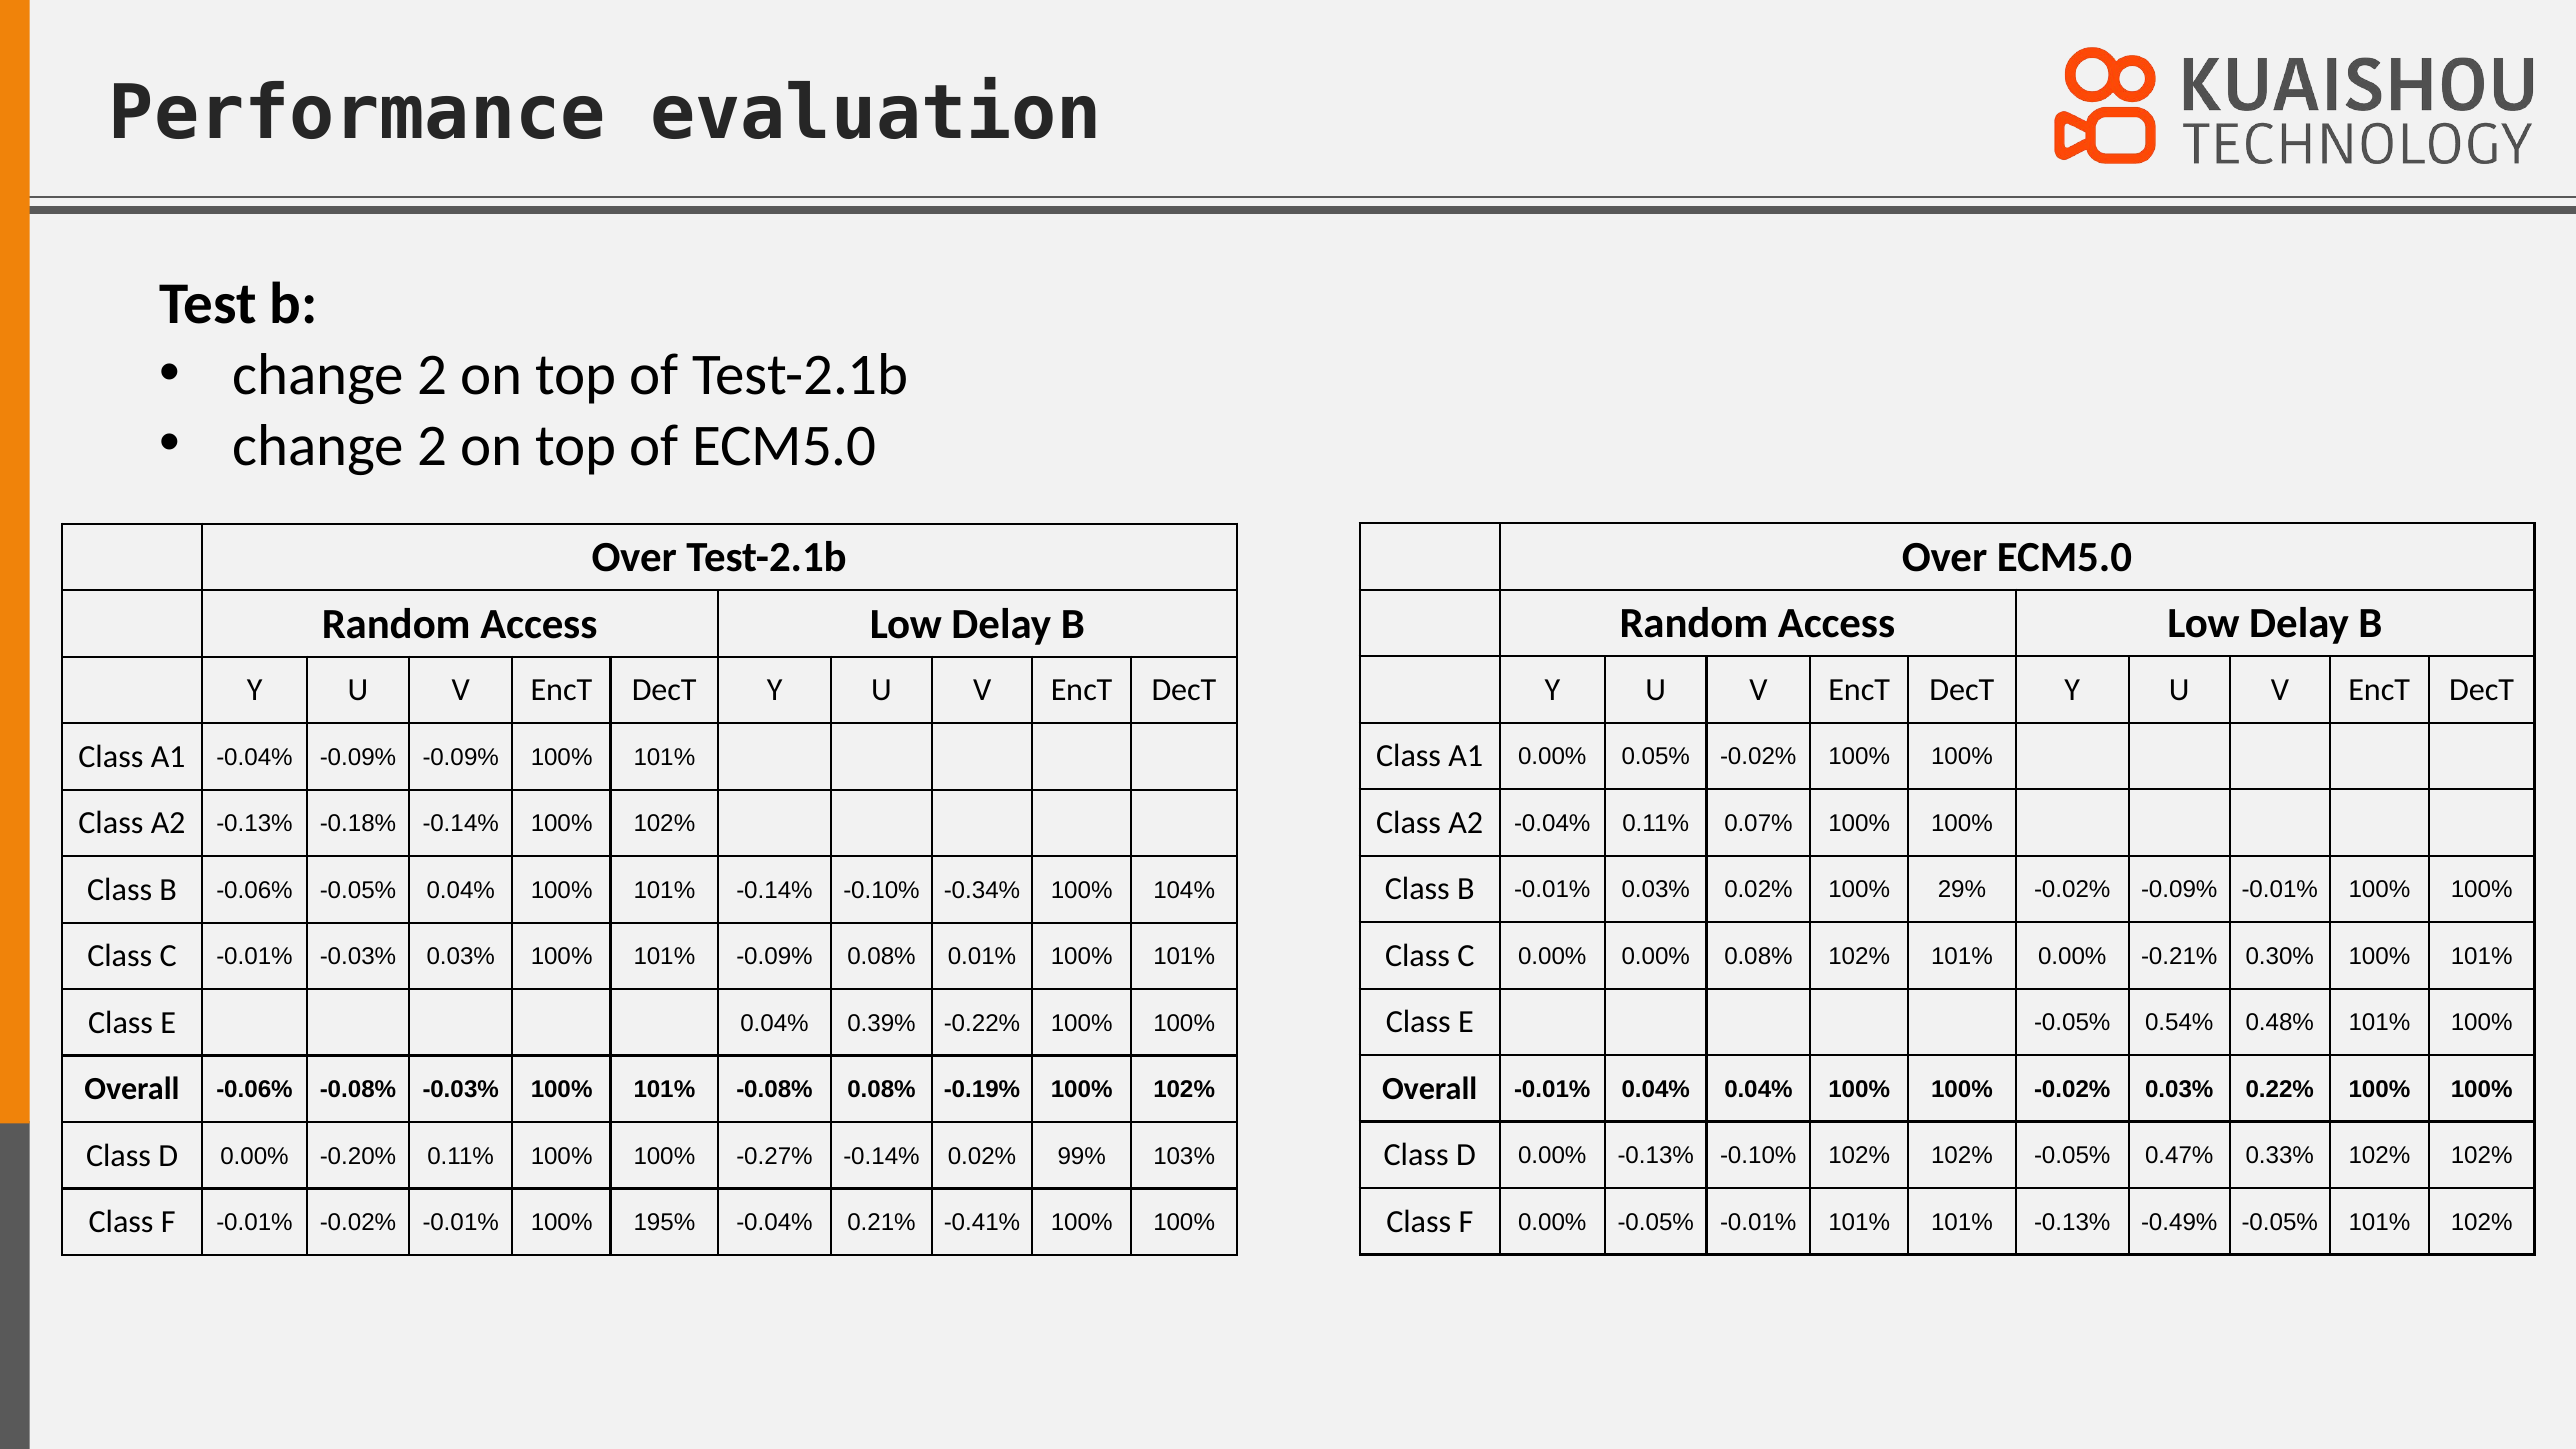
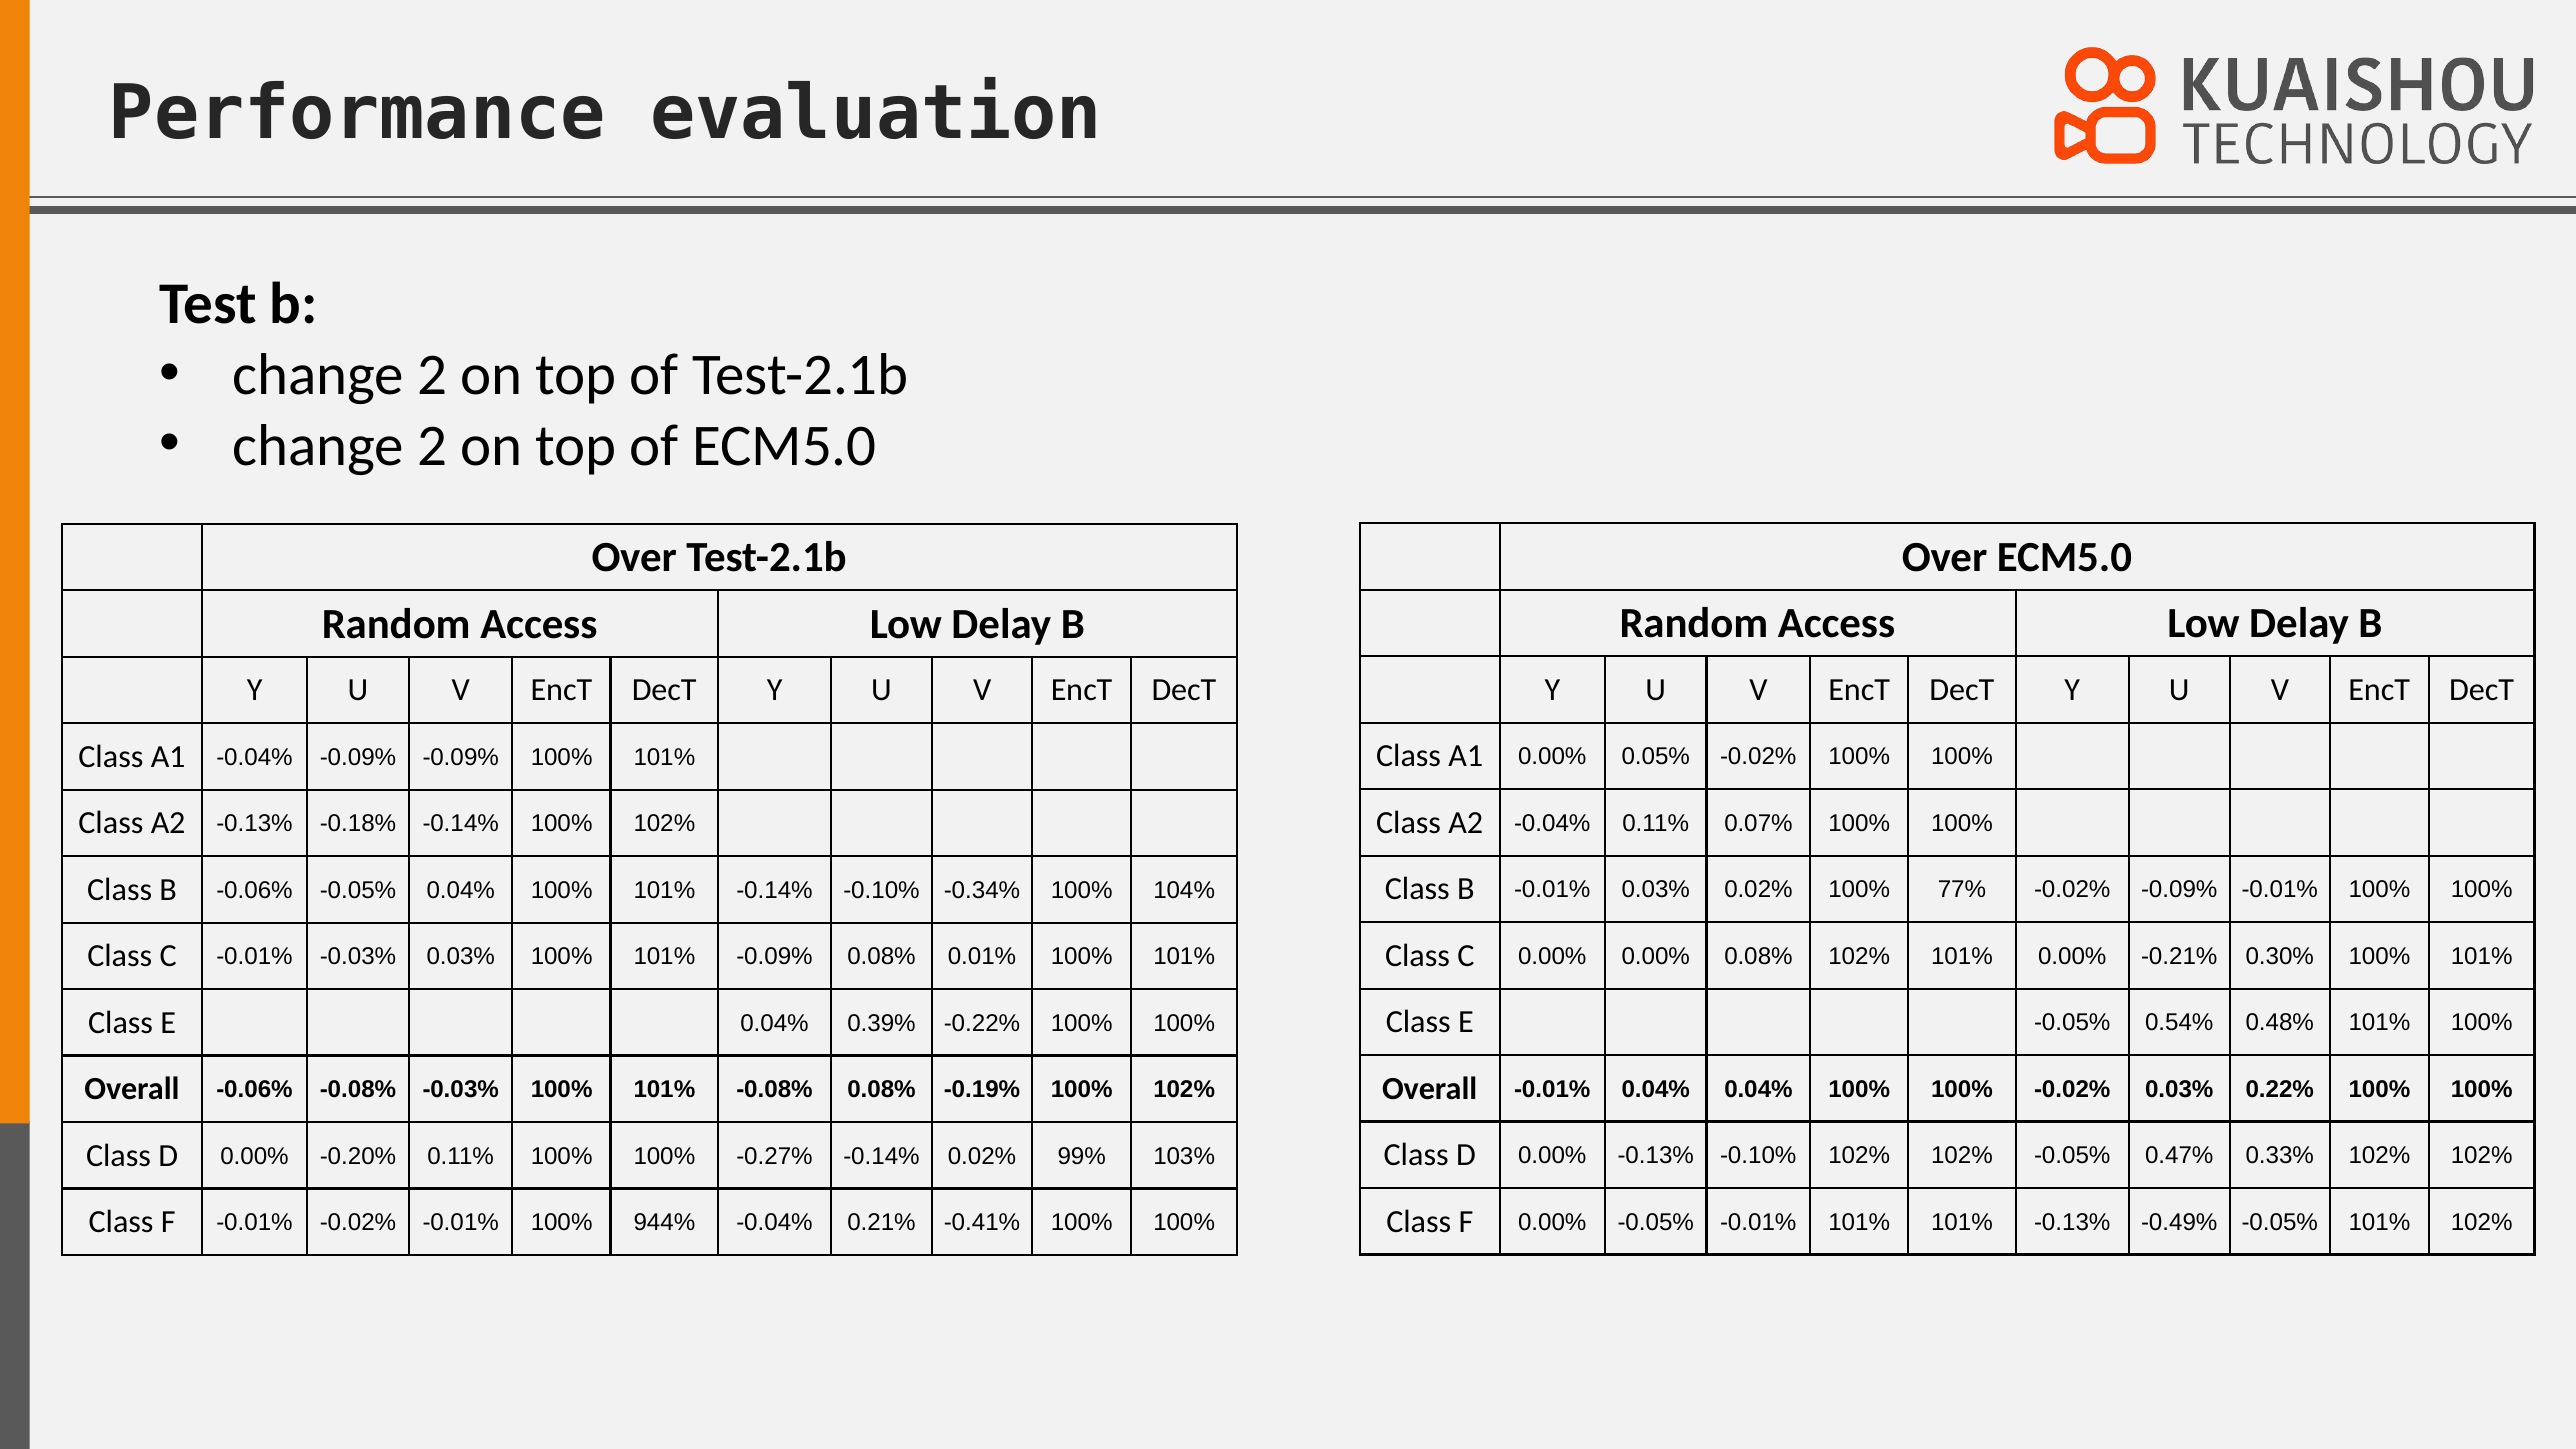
29%: 29% -> 77%
195%: 195% -> 944%
